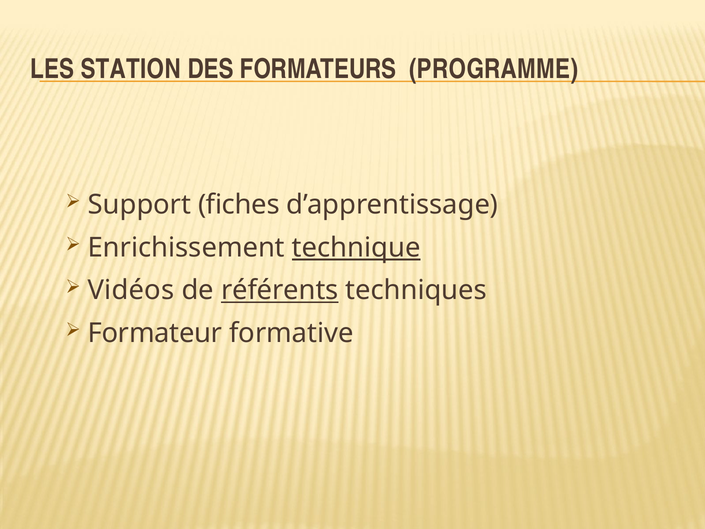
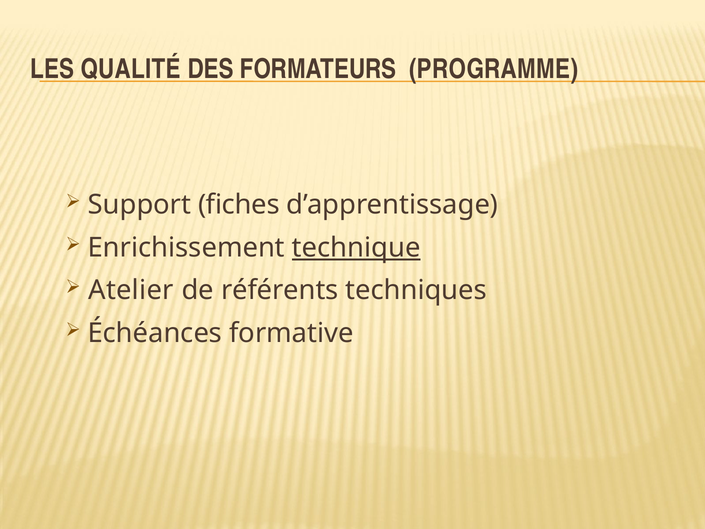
STATION: STATION -> QUALITÉ
Vidéos: Vidéos -> Atelier
référents underline: present -> none
Formateur: Formateur -> Échéances
